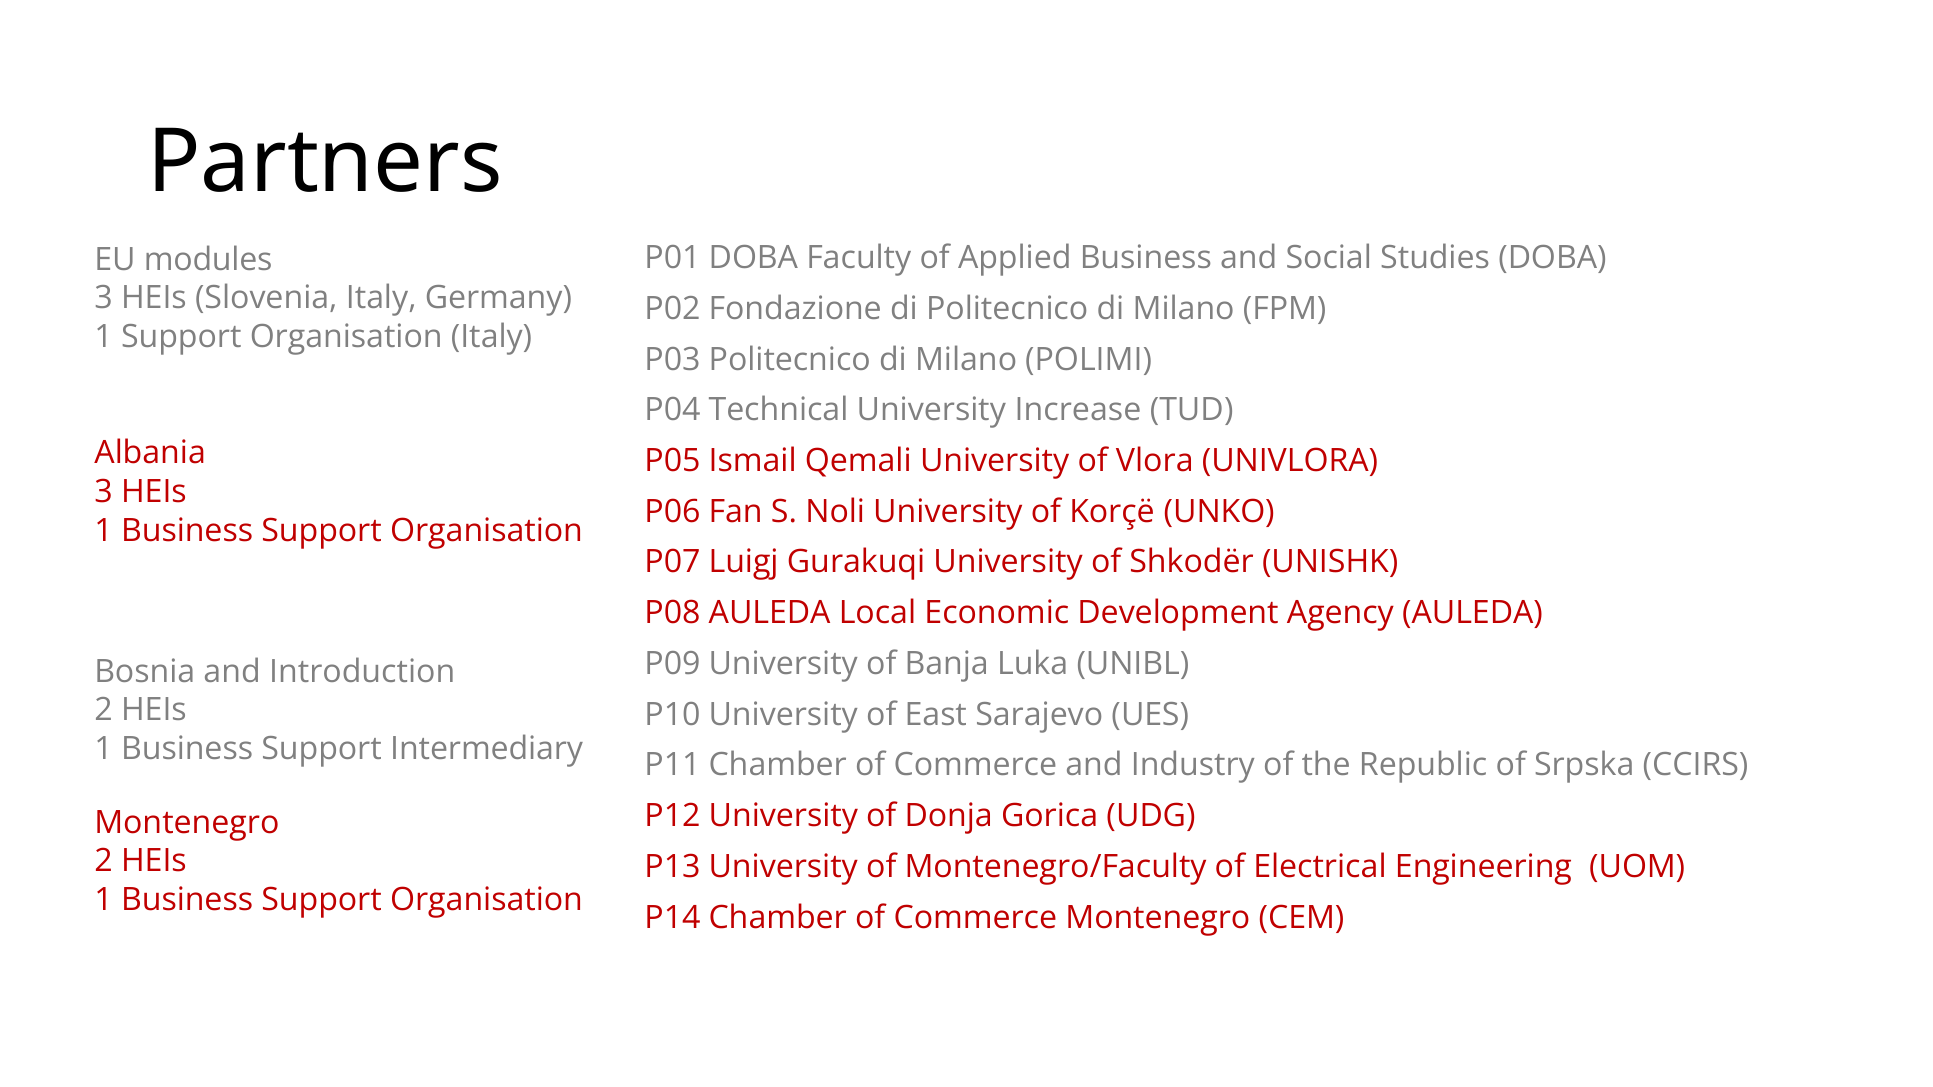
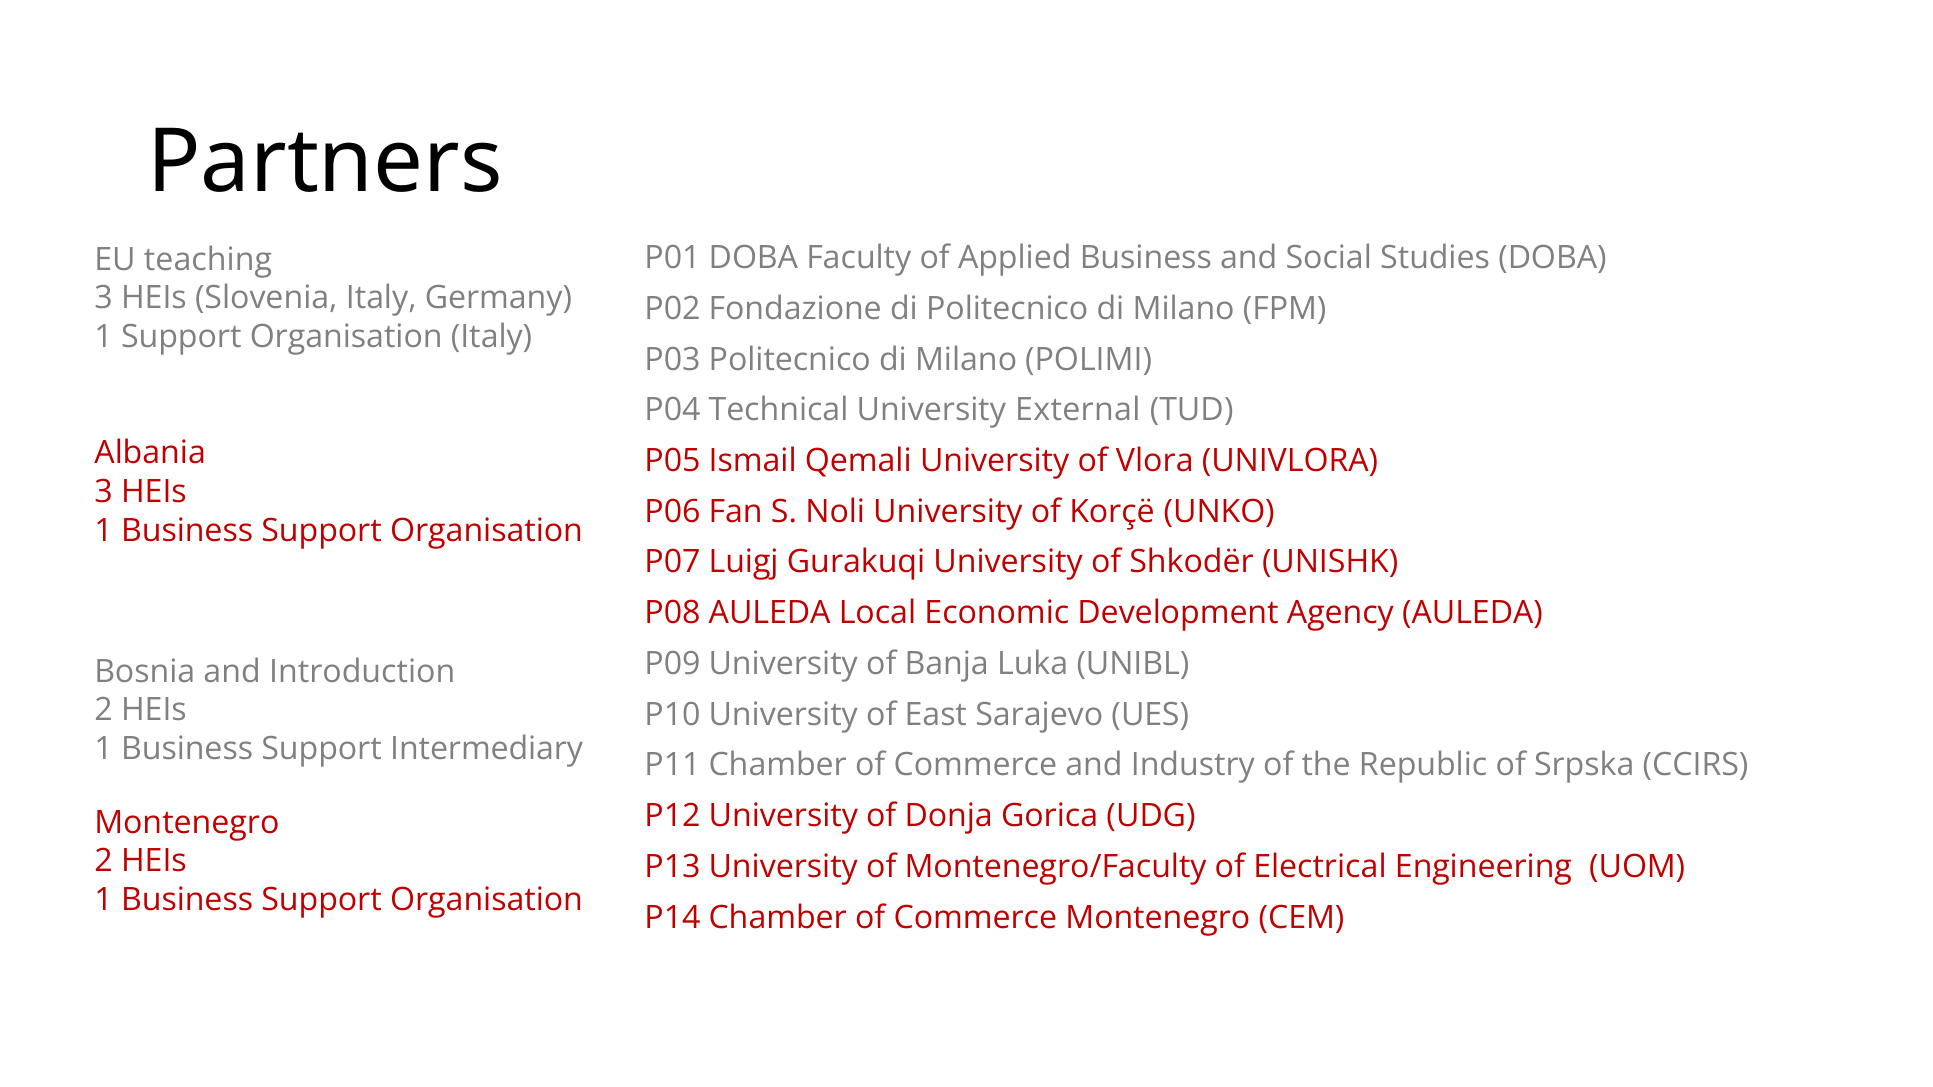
modules: modules -> teaching
Increase: Increase -> External
